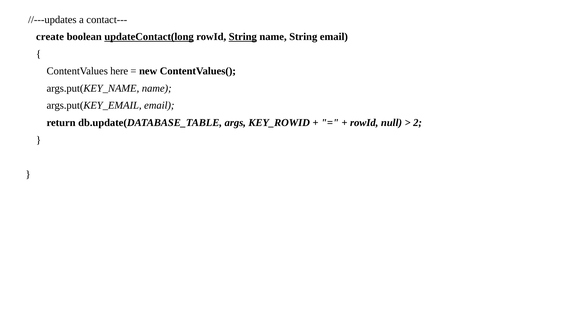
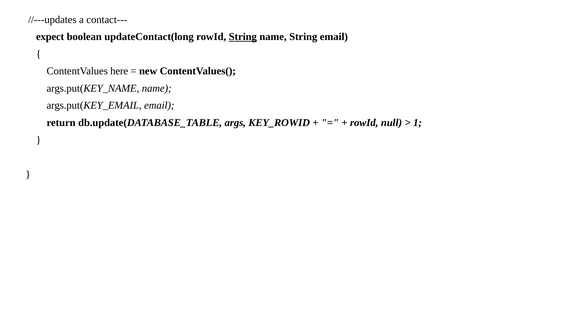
create: create -> expect
updateContact(long underline: present -> none
2: 2 -> 1
